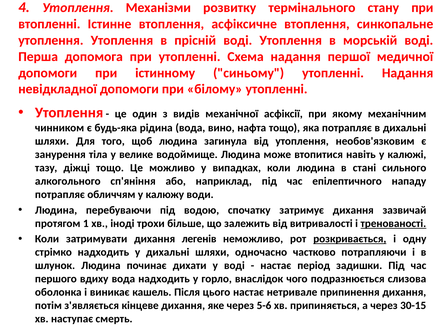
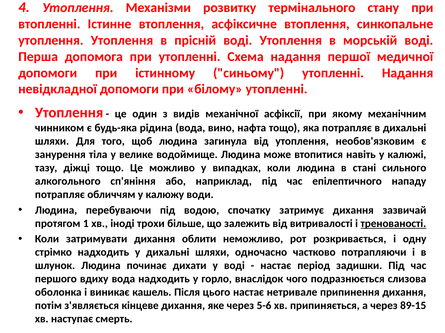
легенів: легенів -> облити
розкривається underline: present -> none
30-15: 30-15 -> 89-15
